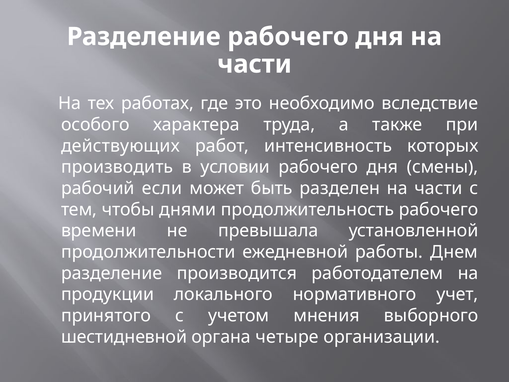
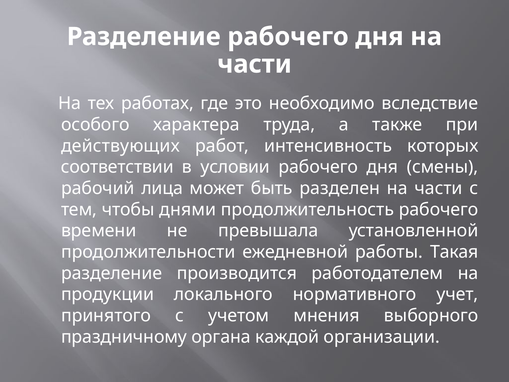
производить: производить -> соответствии
если: если -> лица
Днем: Днем -> Такая
шестидневной: шестидневной -> праздничному
четыре: четыре -> каждой
